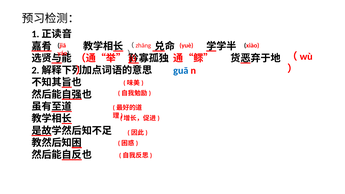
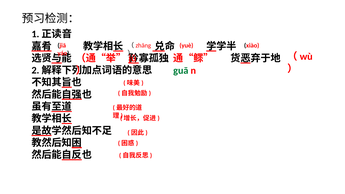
guā colour: blue -> green
